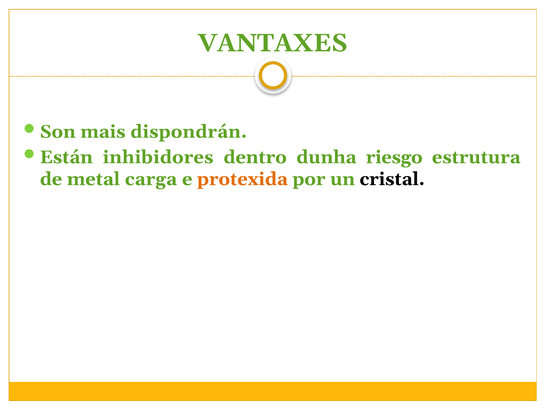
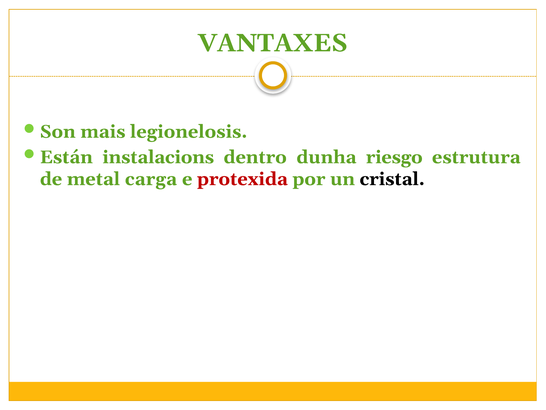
dispondrán: dispondrán -> legionelosis
inhibidores: inhibidores -> instalacions
protexida colour: orange -> red
